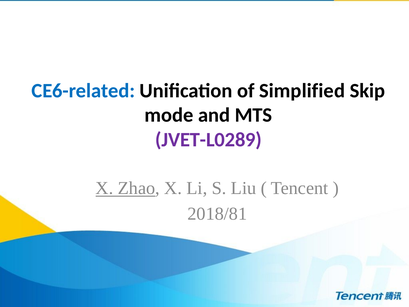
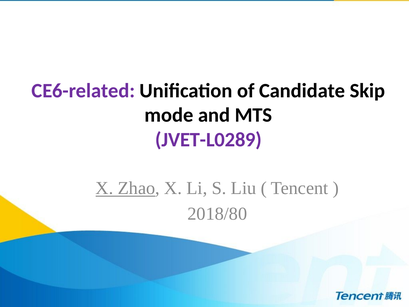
CE6-related colour: blue -> purple
Simplified: Simplified -> Candidate
2018/81: 2018/81 -> 2018/80
